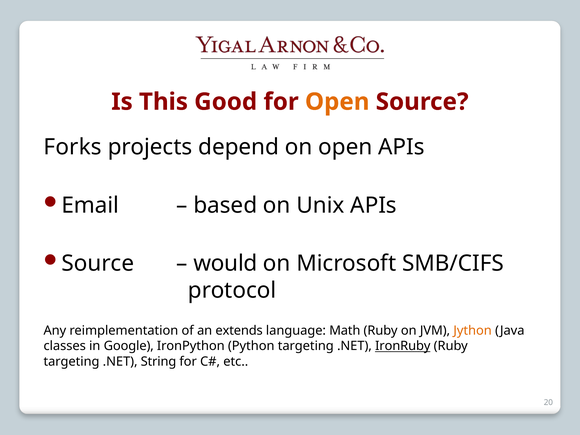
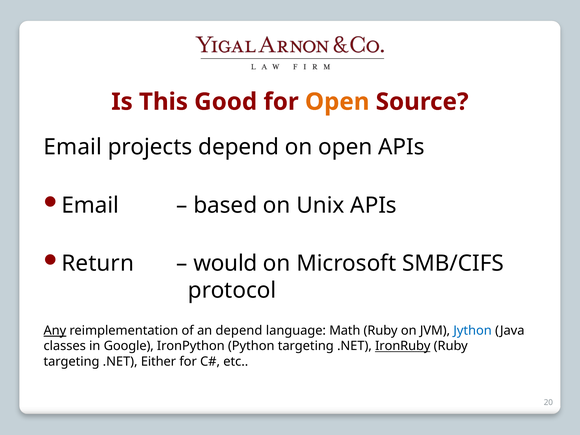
Forks at (73, 147): Forks -> Email
Source at (98, 263): Source -> Return
Any underline: none -> present
an extends: extends -> depend
Jython colour: orange -> blue
String: String -> Either
